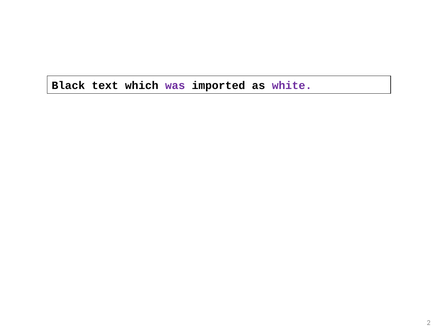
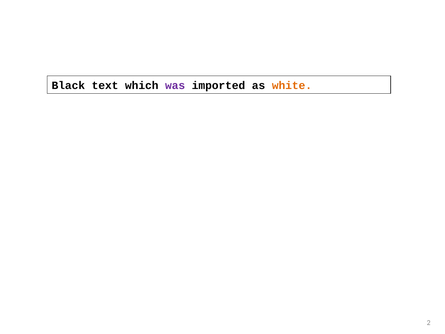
white colour: purple -> orange
